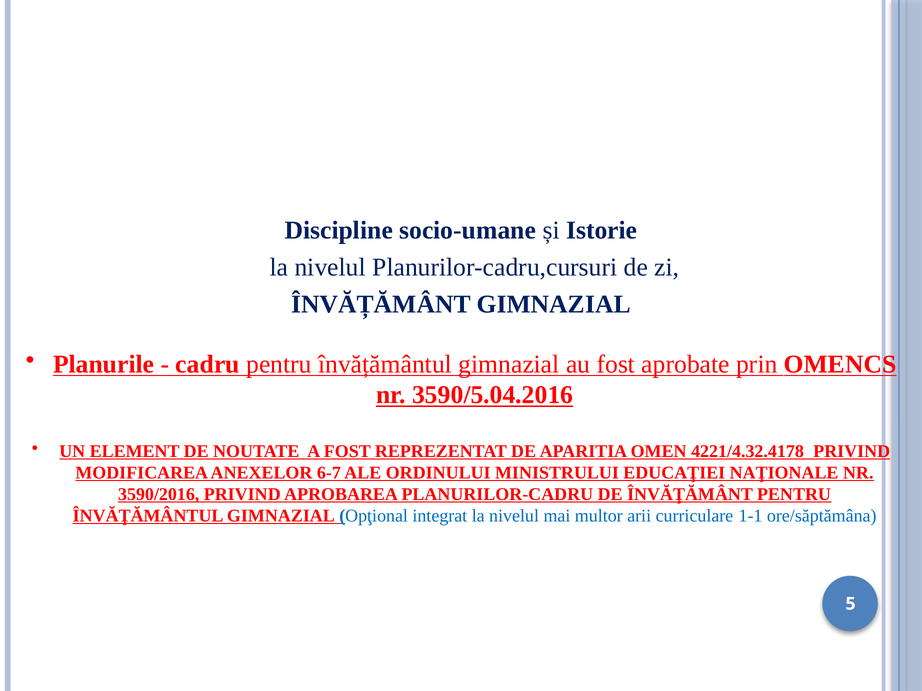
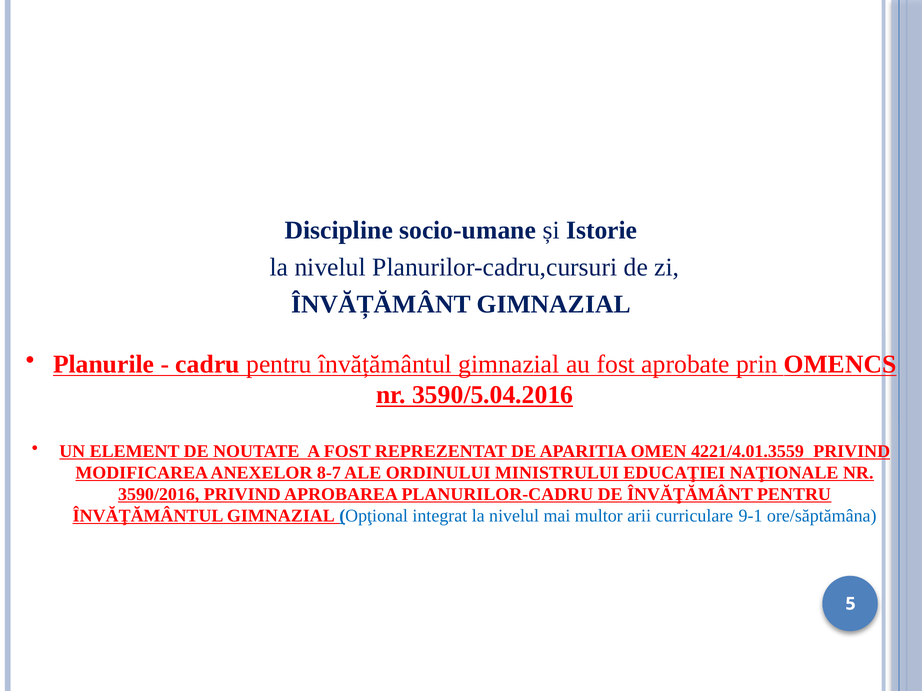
4221/4.32.4178: 4221/4.32.4178 -> 4221/4.01.3559
6-7: 6-7 -> 8-7
1-1: 1-1 -> 9-1
